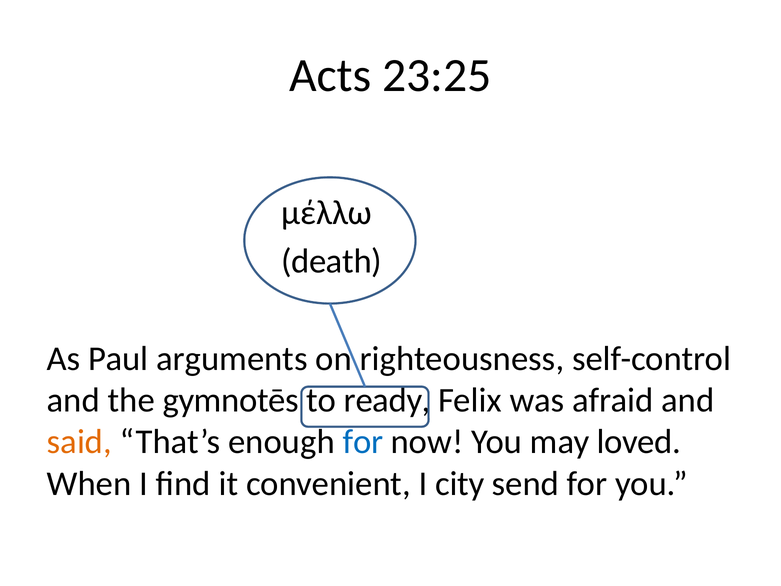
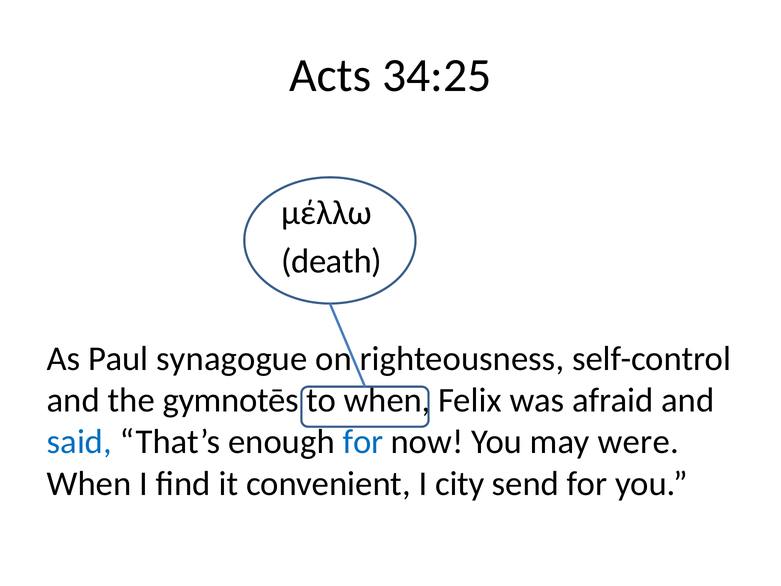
23:25: 23:25 -> 34:25
arguments: arguments -> synagogue
to ready: ready -> when
said colour: orange -> blue
loved: loved -> were
